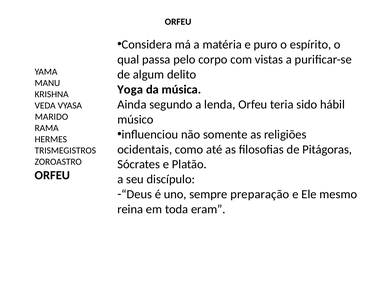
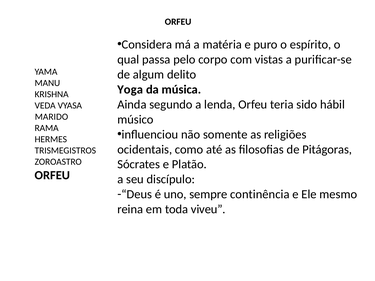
preparação: preparação -> continência
eram: eram -> viveu
